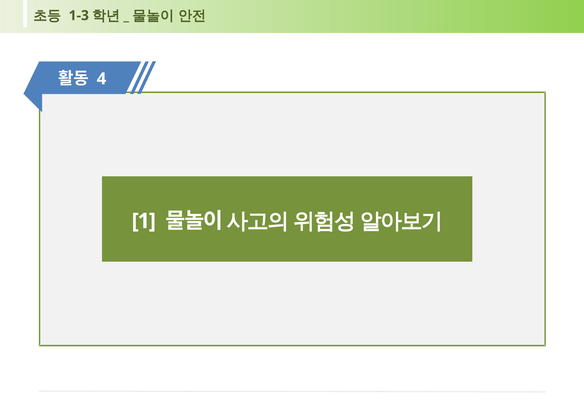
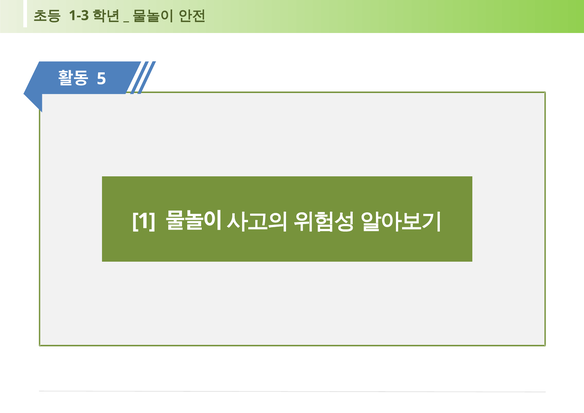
4: 4 -> 5
